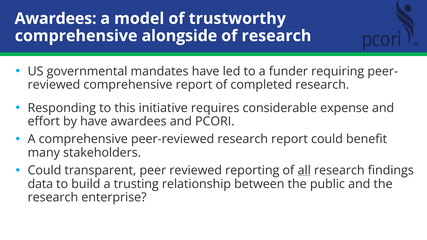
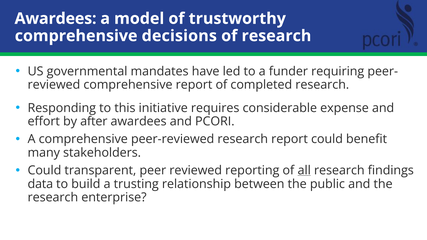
alongside: alongside -> decisions
by have: have -> after
